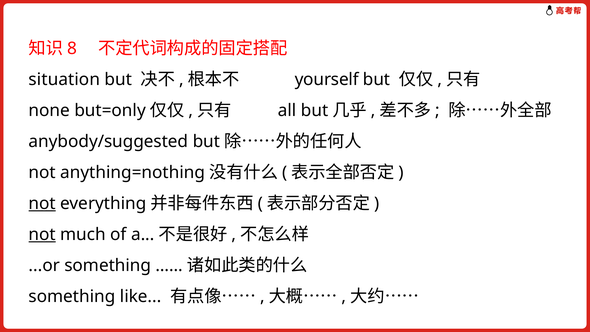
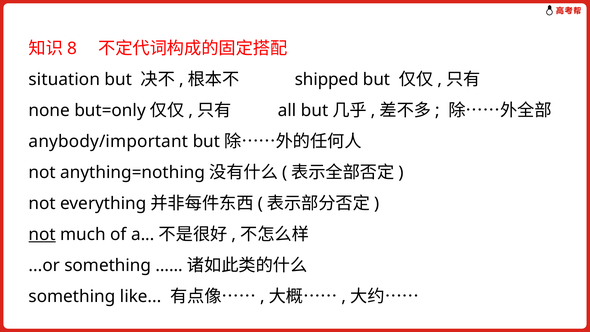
yourself: yourself -> shipped
anybody/suggested: anybody/suggested -> anybody/important
not at (42, 203) underline: present -> none
